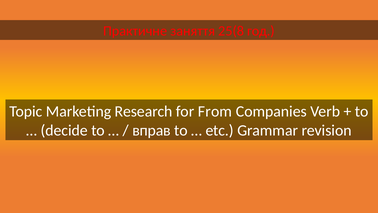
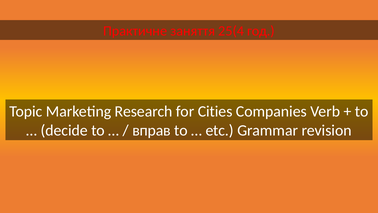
25(8: 25(8 -> 25(4
From: From -> Cities
